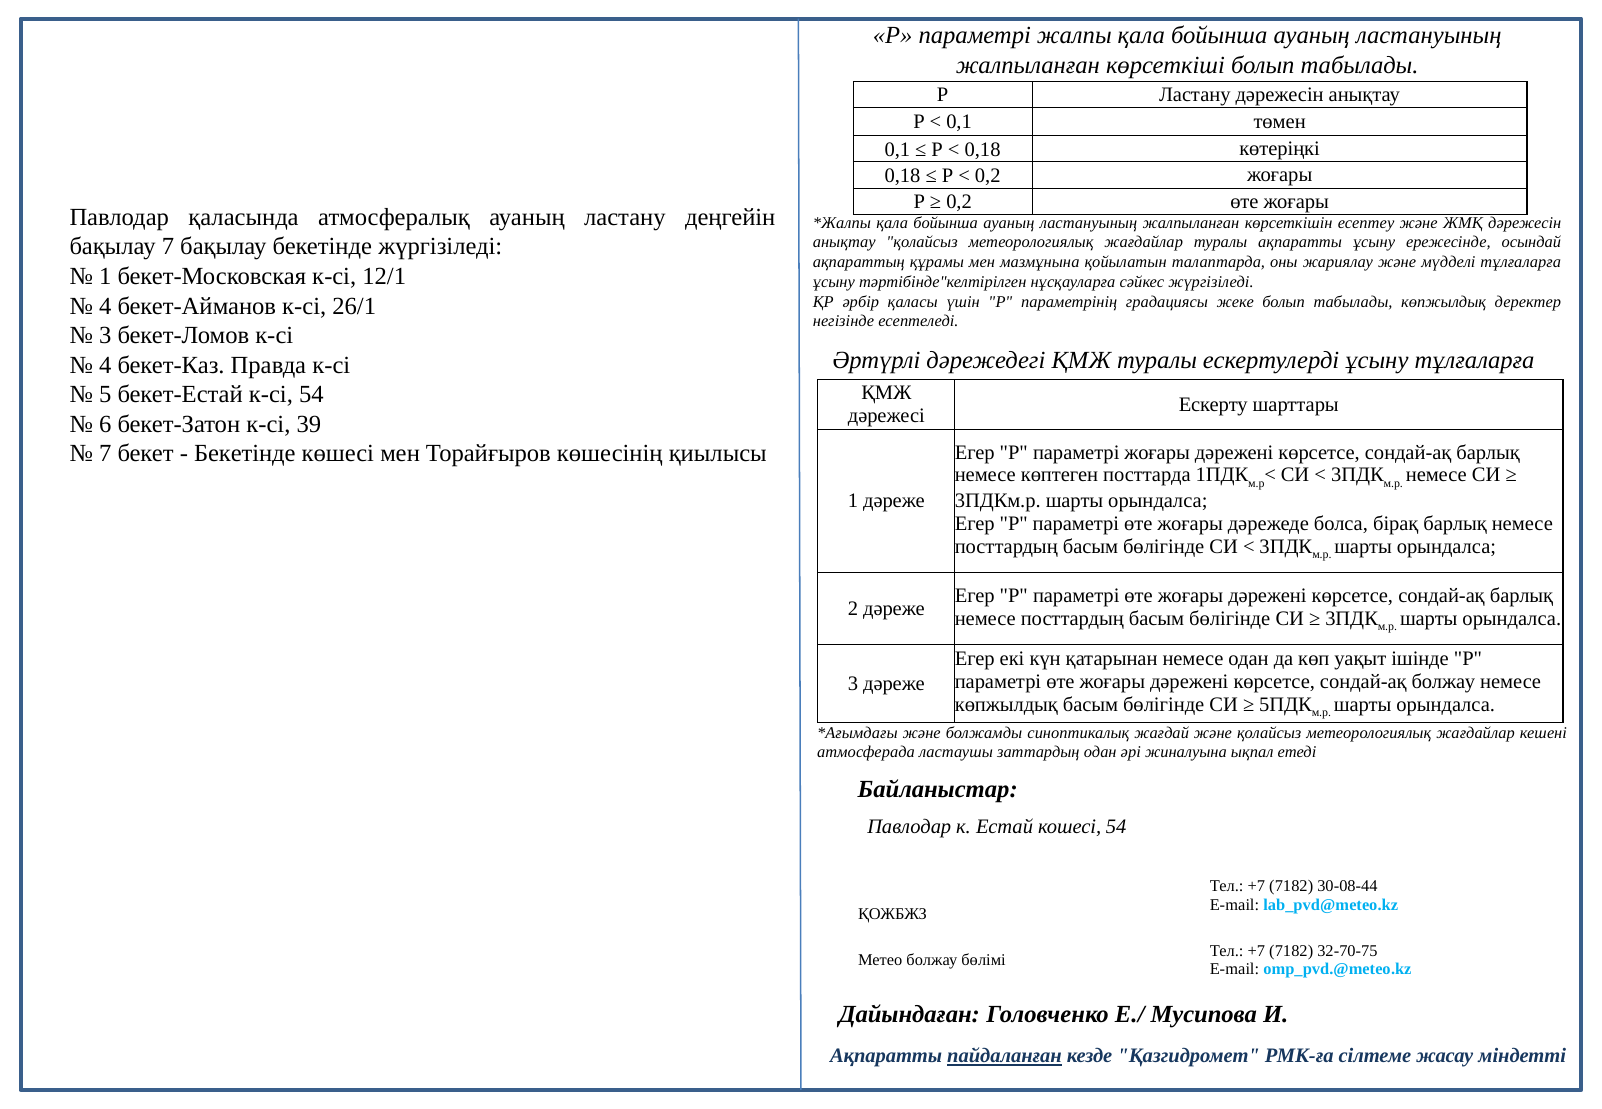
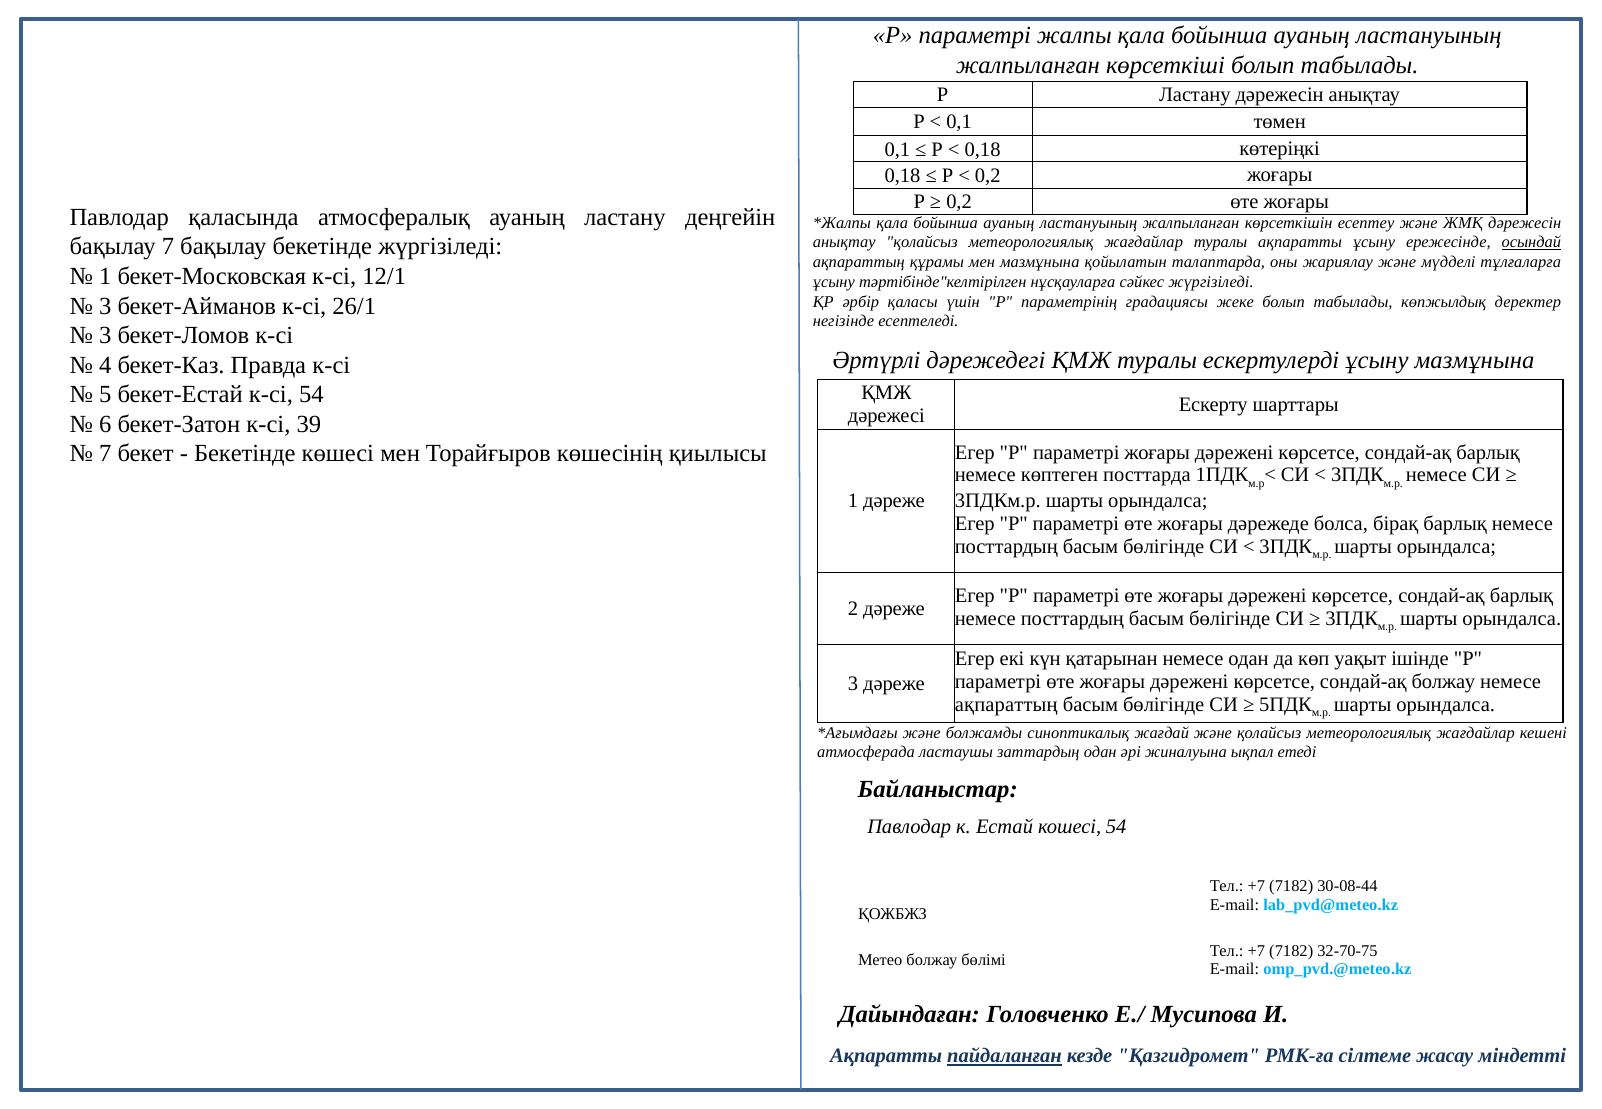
осындай underline: none -> present
4 at (105, 306): 4 -> 3
ұсыну тұлғаларға: тұлғаларға -> мазмұнына
көпжылдық at (1006, 704): көпжылдық -> ақпараттың
